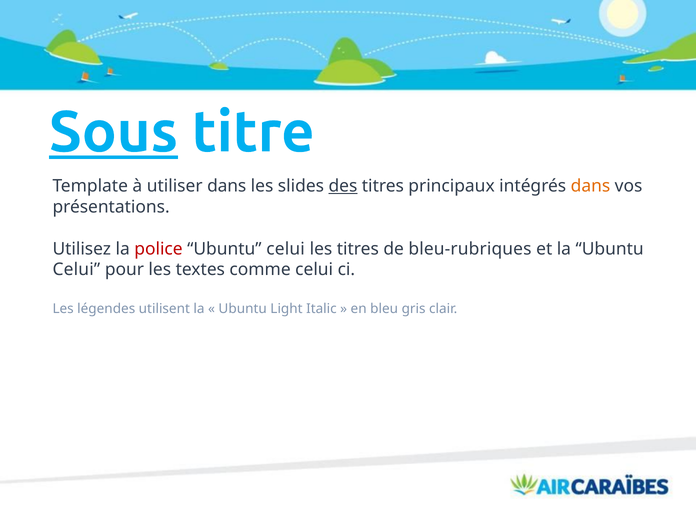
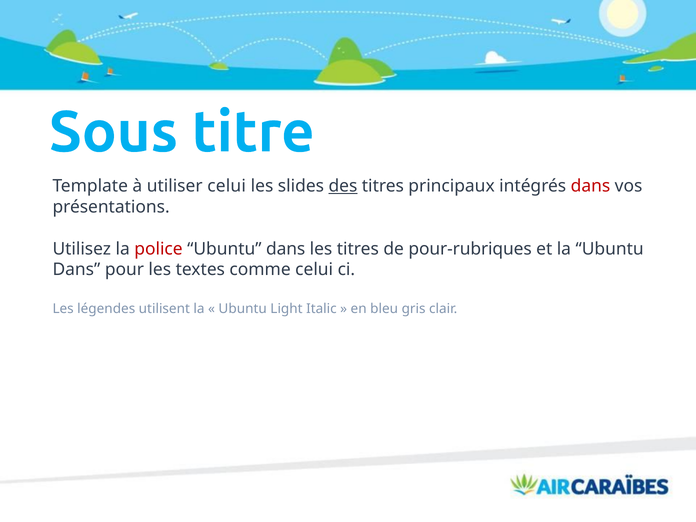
Sous underline: present -> none
utiliser dans: dans -> celui
dans at (590, 186) colour: orange -> red
celui at (286, 249): celui -> dans
bleu-rubriques: bleu-rubriques -> pour-rubriques
Celui at (76, 270): Celui -> Dans
